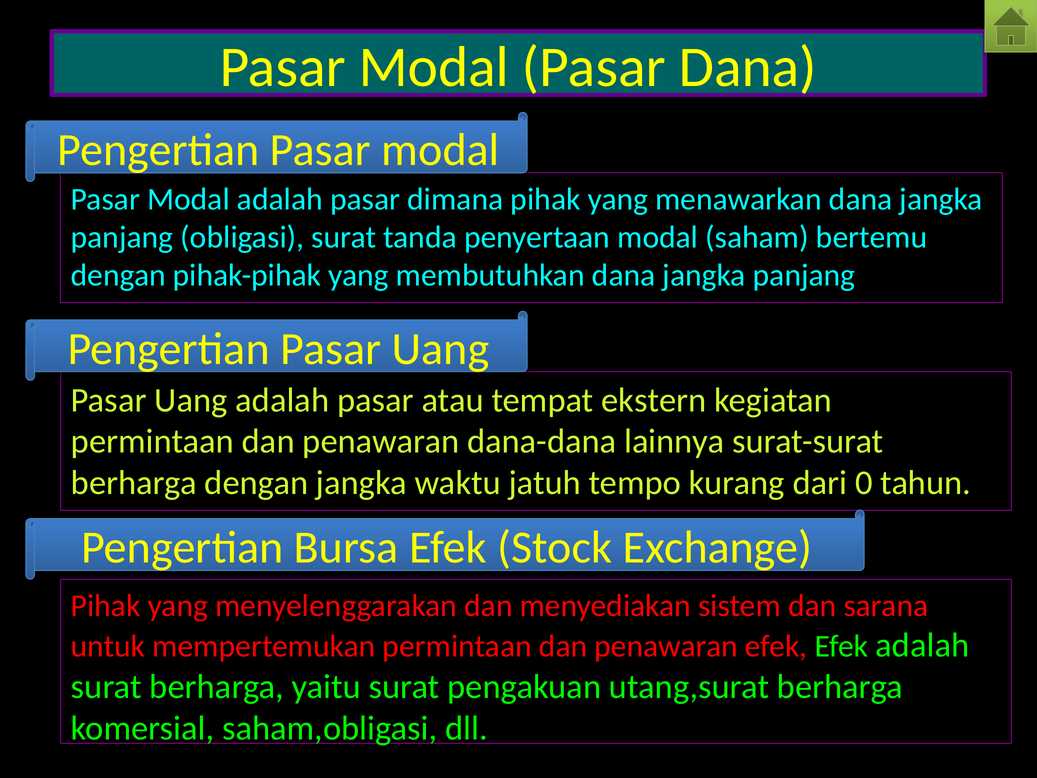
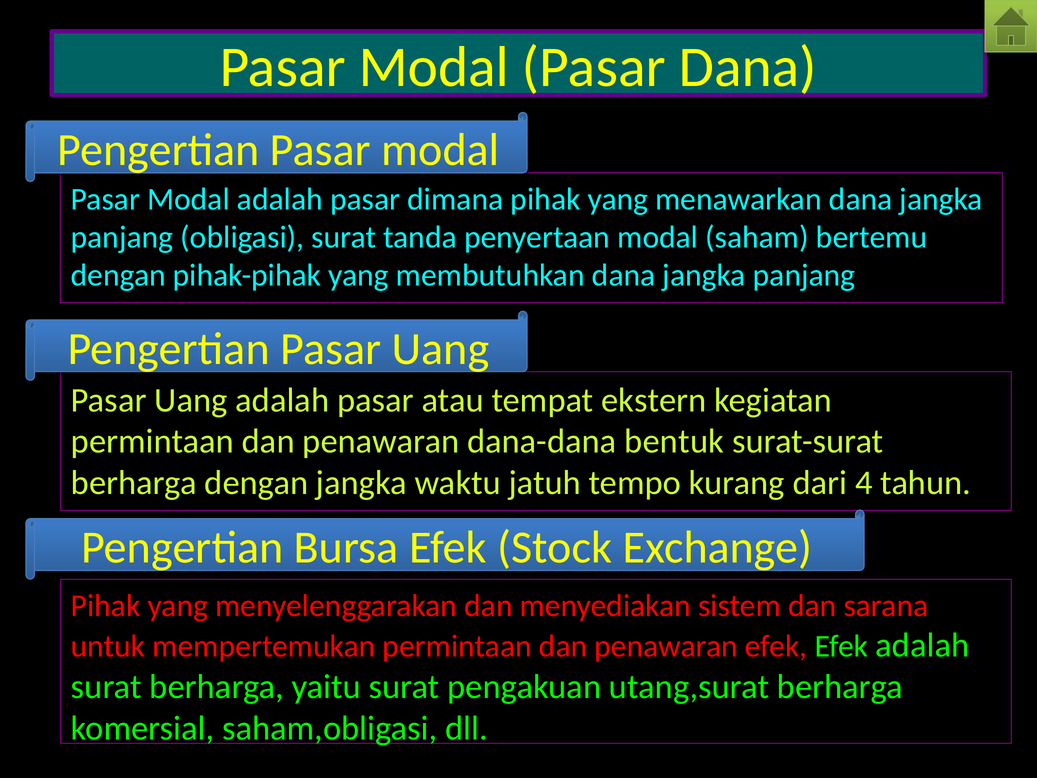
lainnya: lainnya -> bentuk
0: 0 -> 4
